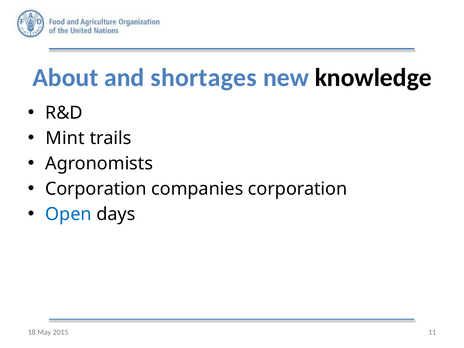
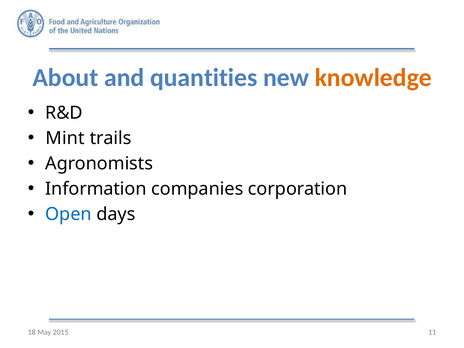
shortages: shortages -> quantities
knowledge colour: black -> orange
Corporation at (96, 189): Corporation -> Information
